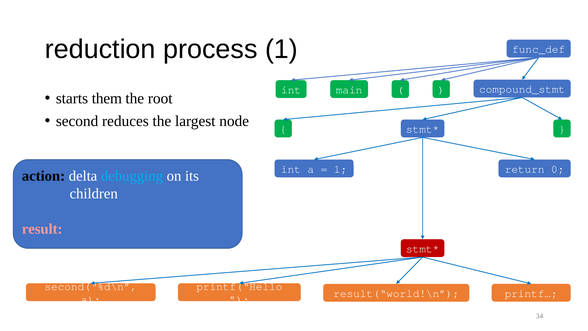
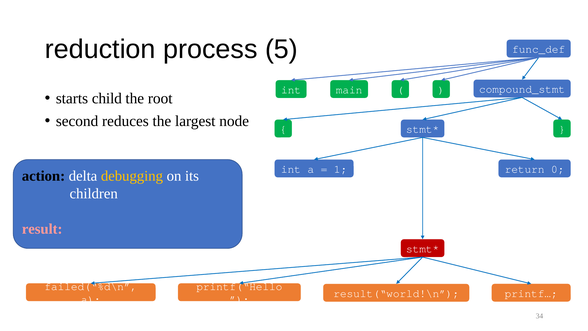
process 1: 1 -> 5
them: them -> child
debugging colour: light blue -> yellow
second(“%d\n: second(“%d\n -> failed(“%d\n
